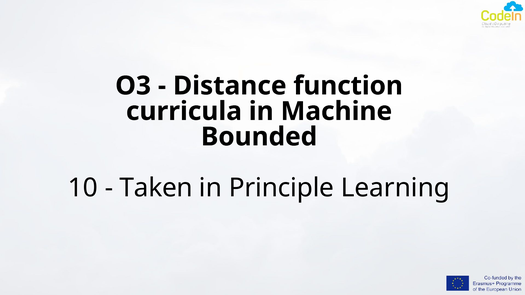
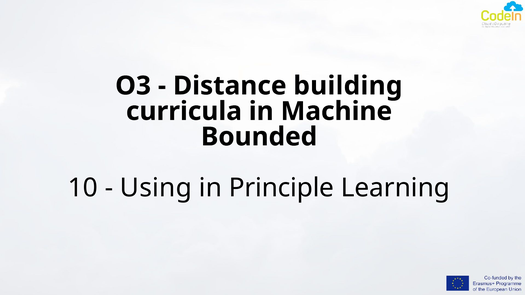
function: function -> building
Taken: Taken -> Using
